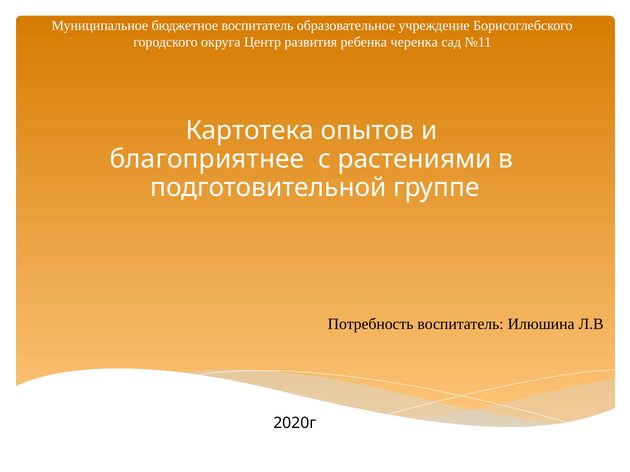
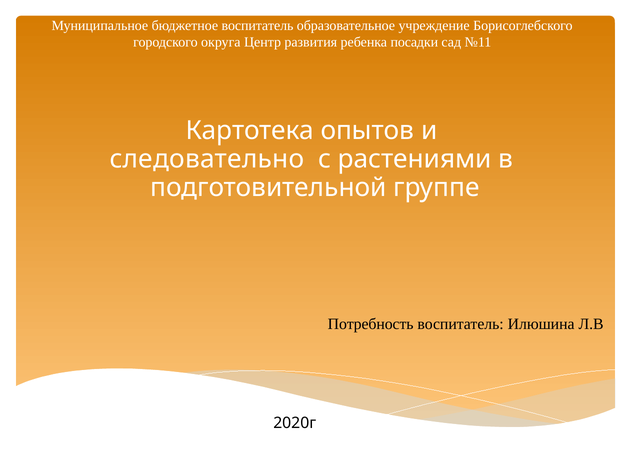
черенка: черенка -> посадки
благоприятнее: благоприятнее -> следовательно
